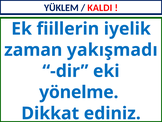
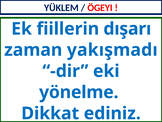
KALDI: KALDI -> ÖGEYI
iyelik: iyelik -> dışarı
